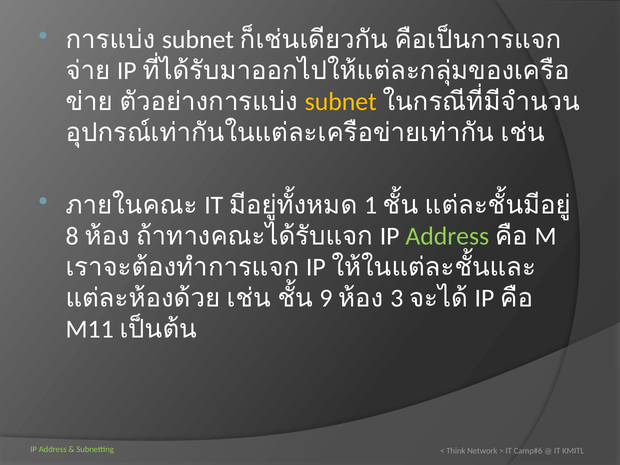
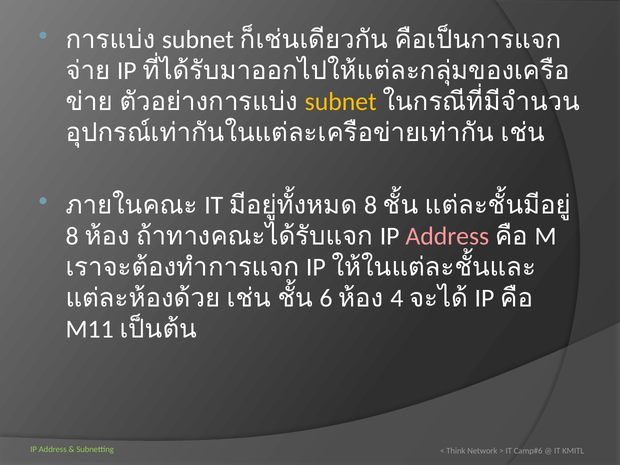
1 at (371, 205): 1 -> 8
Address at (447, 236) colour: light green -> pink
9: 9 -> 6
3: 3 -> 4
